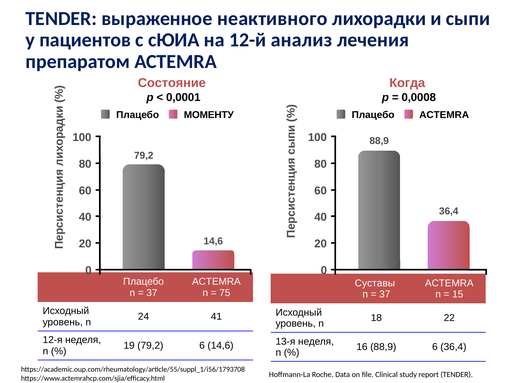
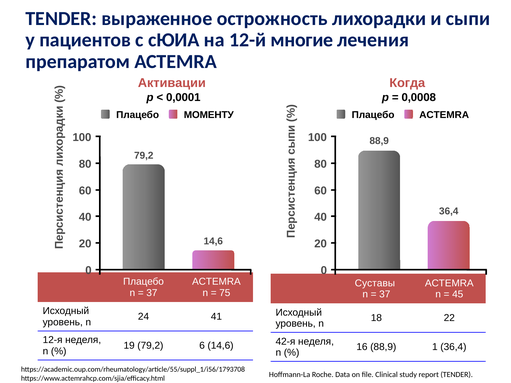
неактивного: неактивного -> острожность
анализ: анализ -> многие
Состояние: Состояние -> Активации
15: 15 -> 45
13-я: 13-я -> 42-я
88,9 6: 6 -> 1
